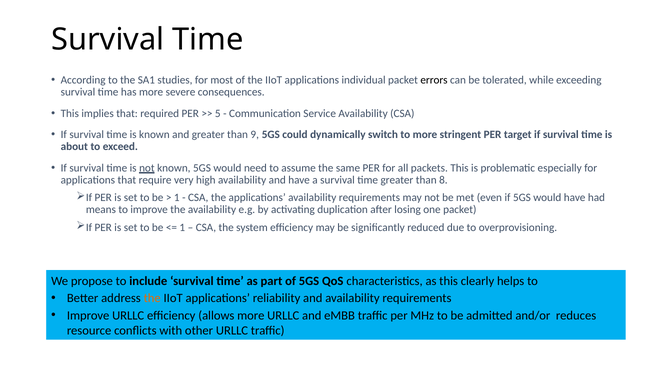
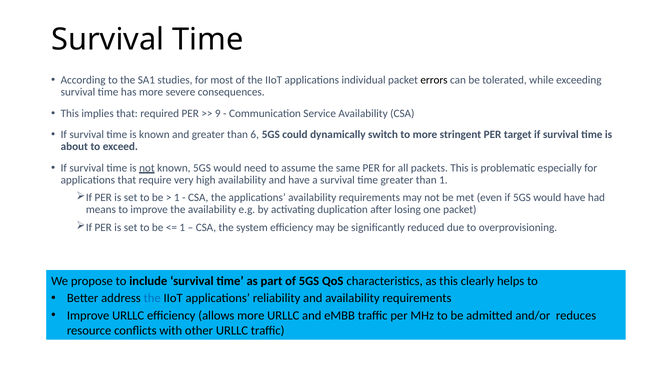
5: 5 -> 9
9: 9 -> 6
than 8: 8 -> 1
the at (152, 298) colour: orange -> blue
